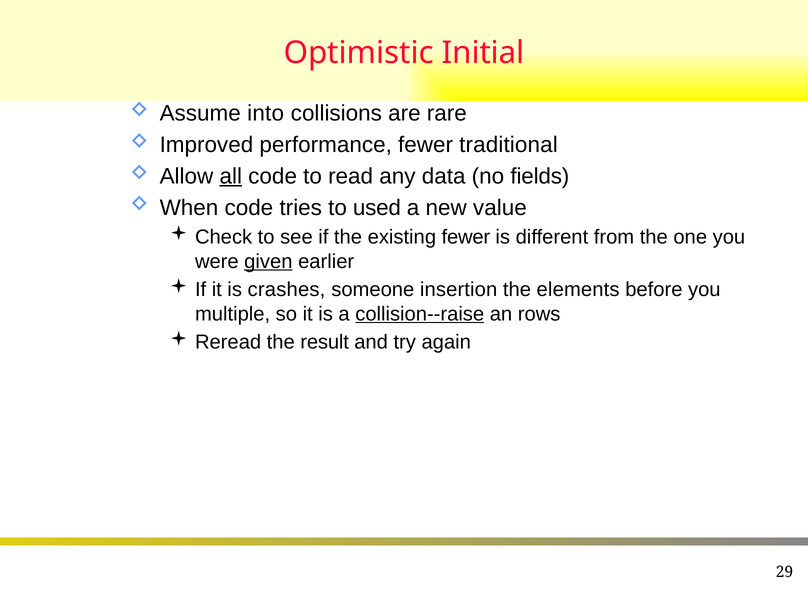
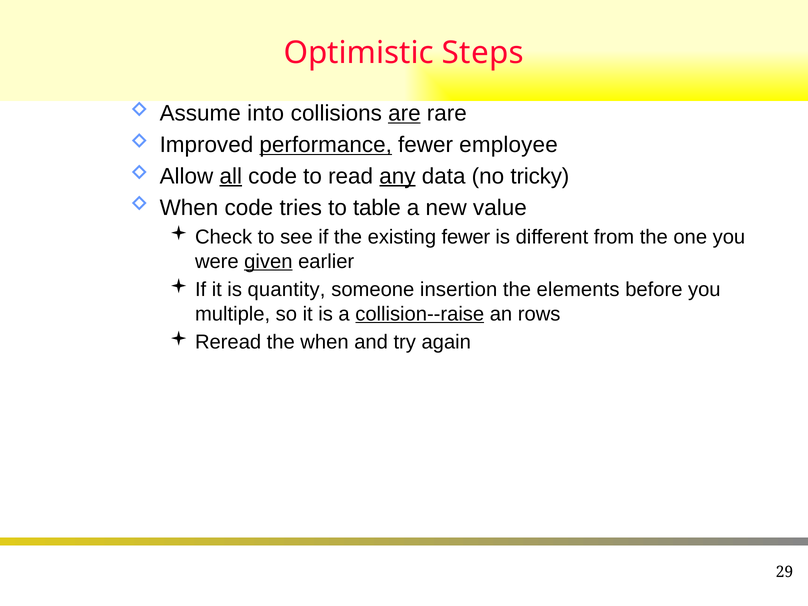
Initial: Initial -> Steps
are underline: none -> present
performance underline: none -> present
traditional: traditional -> employee
any underline: none -> present
fields: fields -> tricky
used: used -> table
crashes: crashes -> quantity
the result: result -> when
